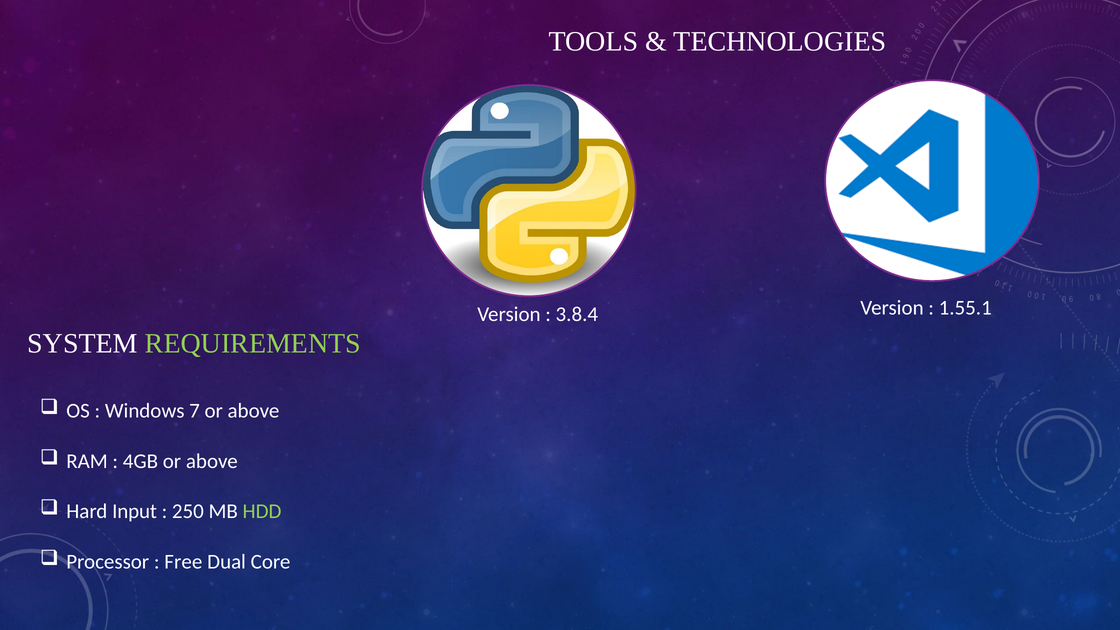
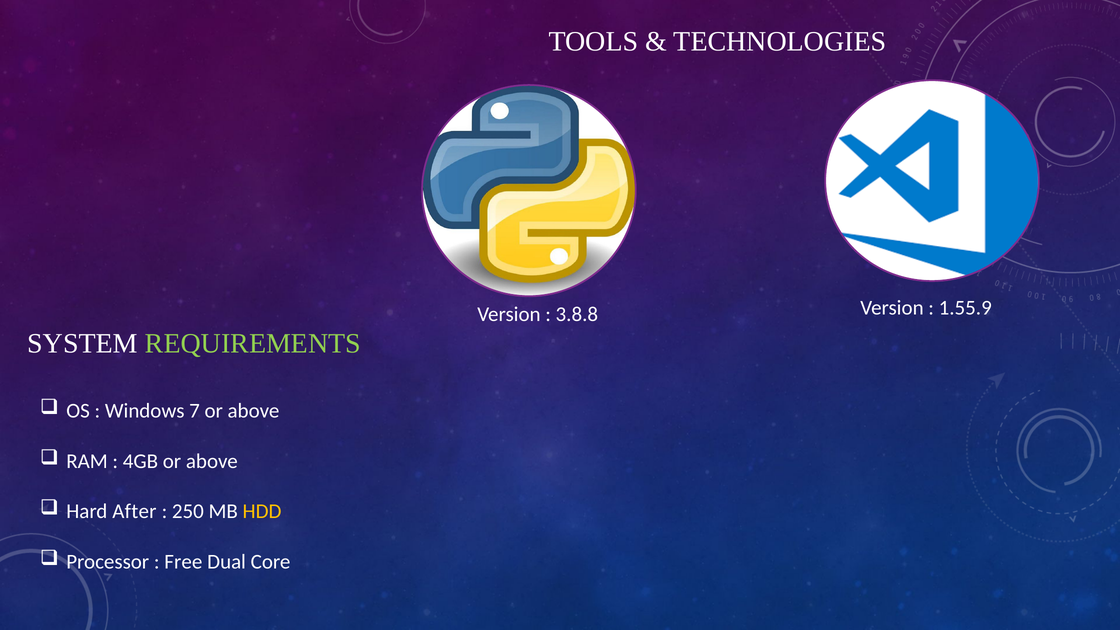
3.8.4: 3.8.4 -> 3.8.8
1.55.1: 1.55.1 -> 1.55.9
Input: Input -> After
HDD colour: light green -> yellow
